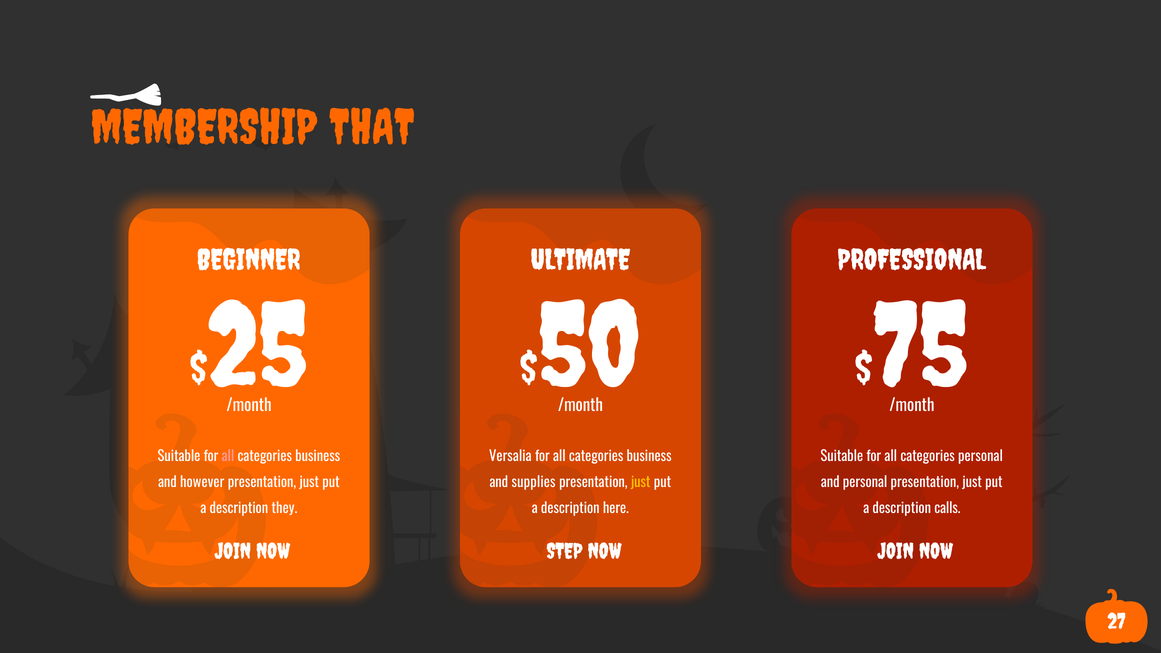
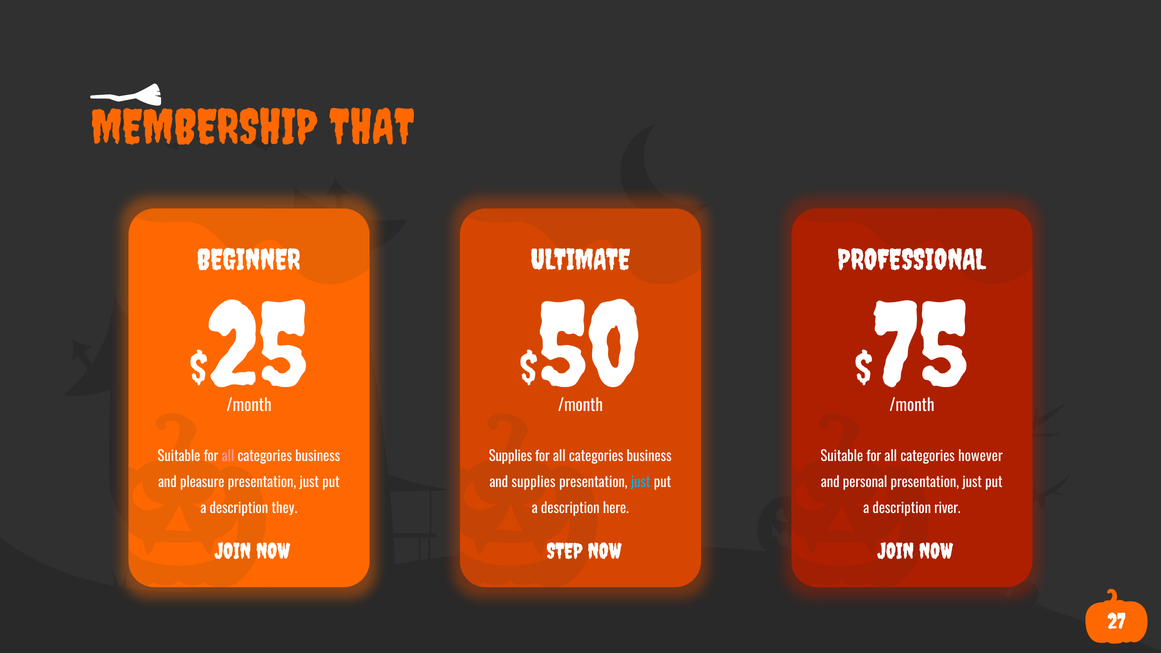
Versalia at (510, 456): Versalia -> Supplies
categories personal: personal -> however
however: however -> pleasure
just at (641, 482) colour: yellow -> light blue
calls: calls -> river
